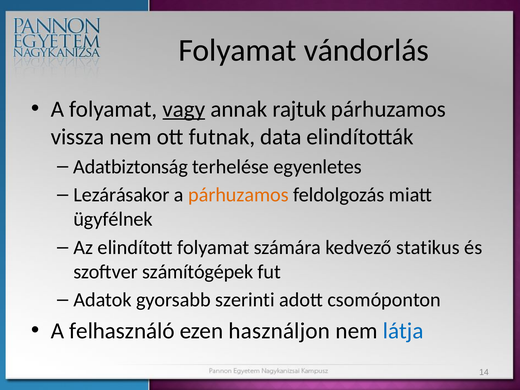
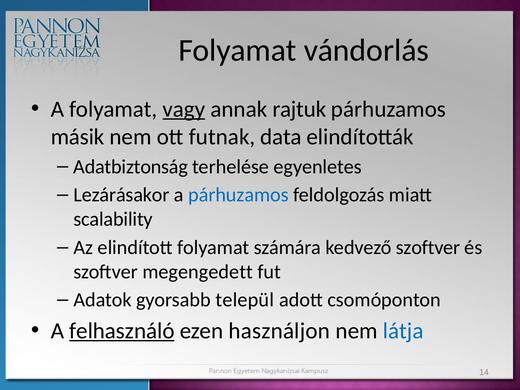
vissza: vissza -> másik
párhuzamos at (238, 195) colour: orange -> blue
ügyfélnek: ügyfélnek -> scalability
kedvező statikus: statikus -> szoftver
számítógépek: számítógépek -> megengedett
szerinti: szerinti -> települ
felhasználó underline: none -> present
